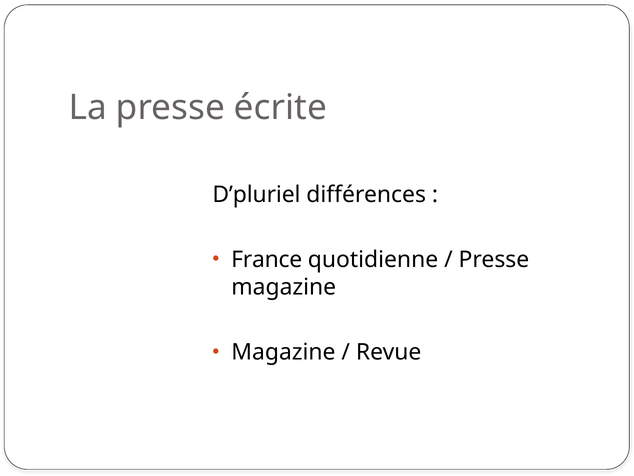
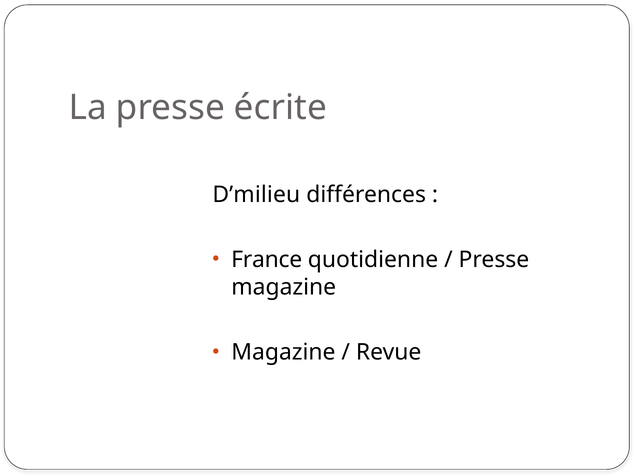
D’pluriel: D’pluriel -> D’milieu
